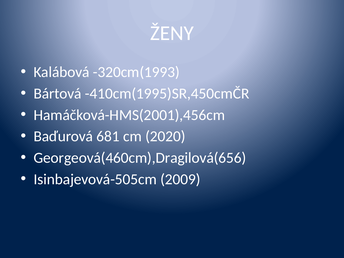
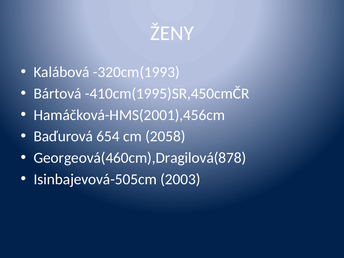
681: 681 -> 654
2020: 2020 -> 2058
Georgeová(460cm),Dragilová(656: Georgeová(460cm),Dragilová(656 -> Georgeová(460cm),Dragilová(878
2009: 2009 -> 2003
